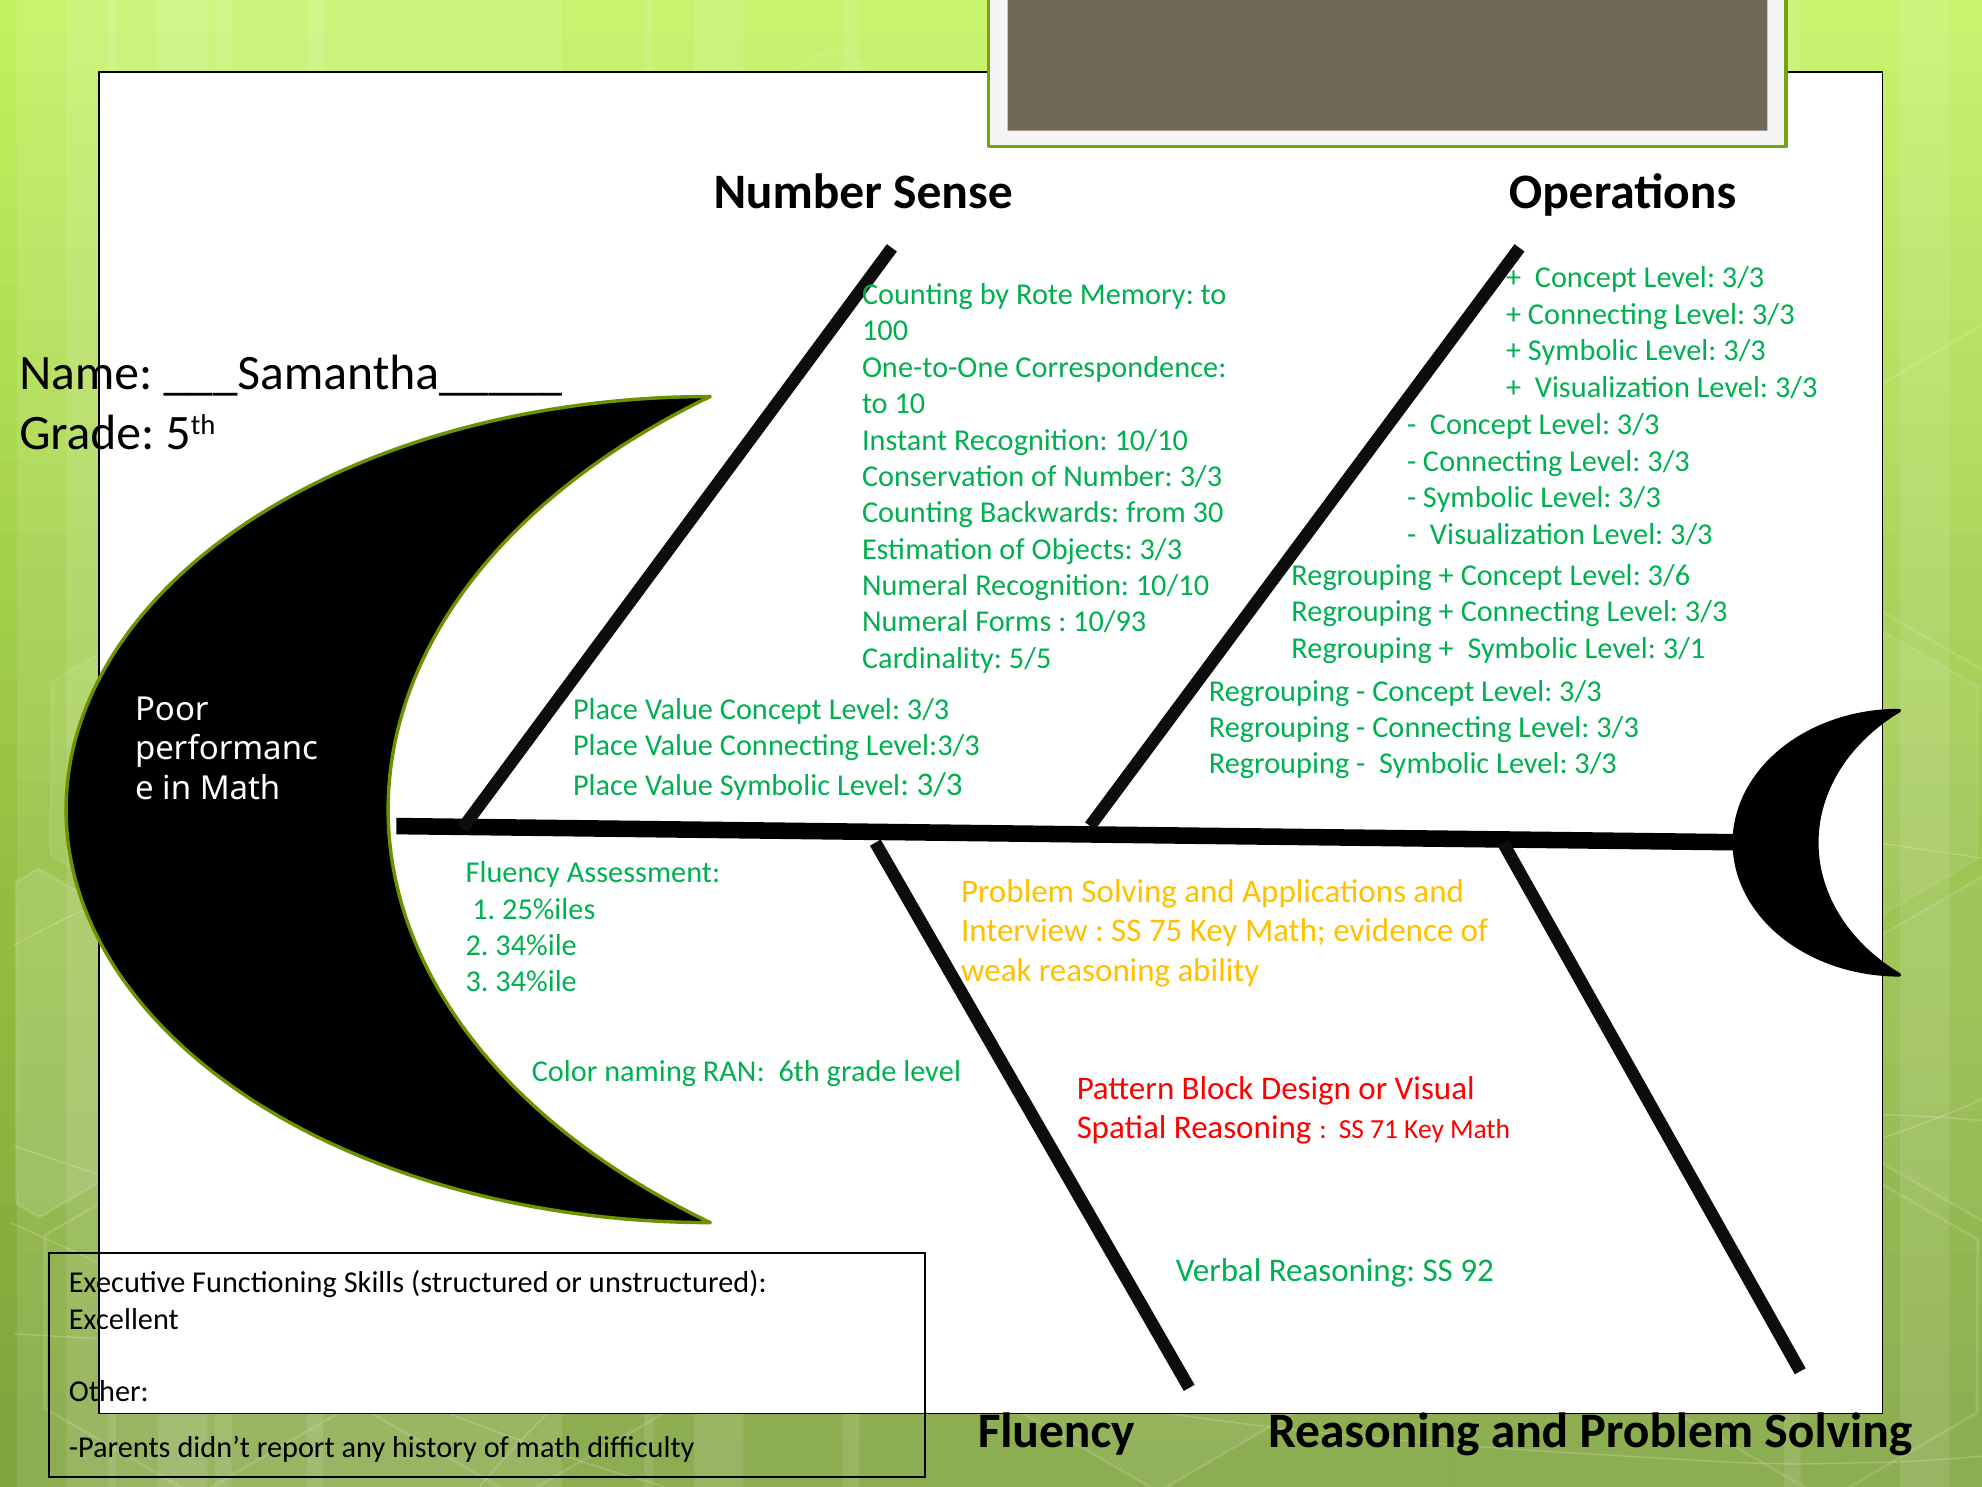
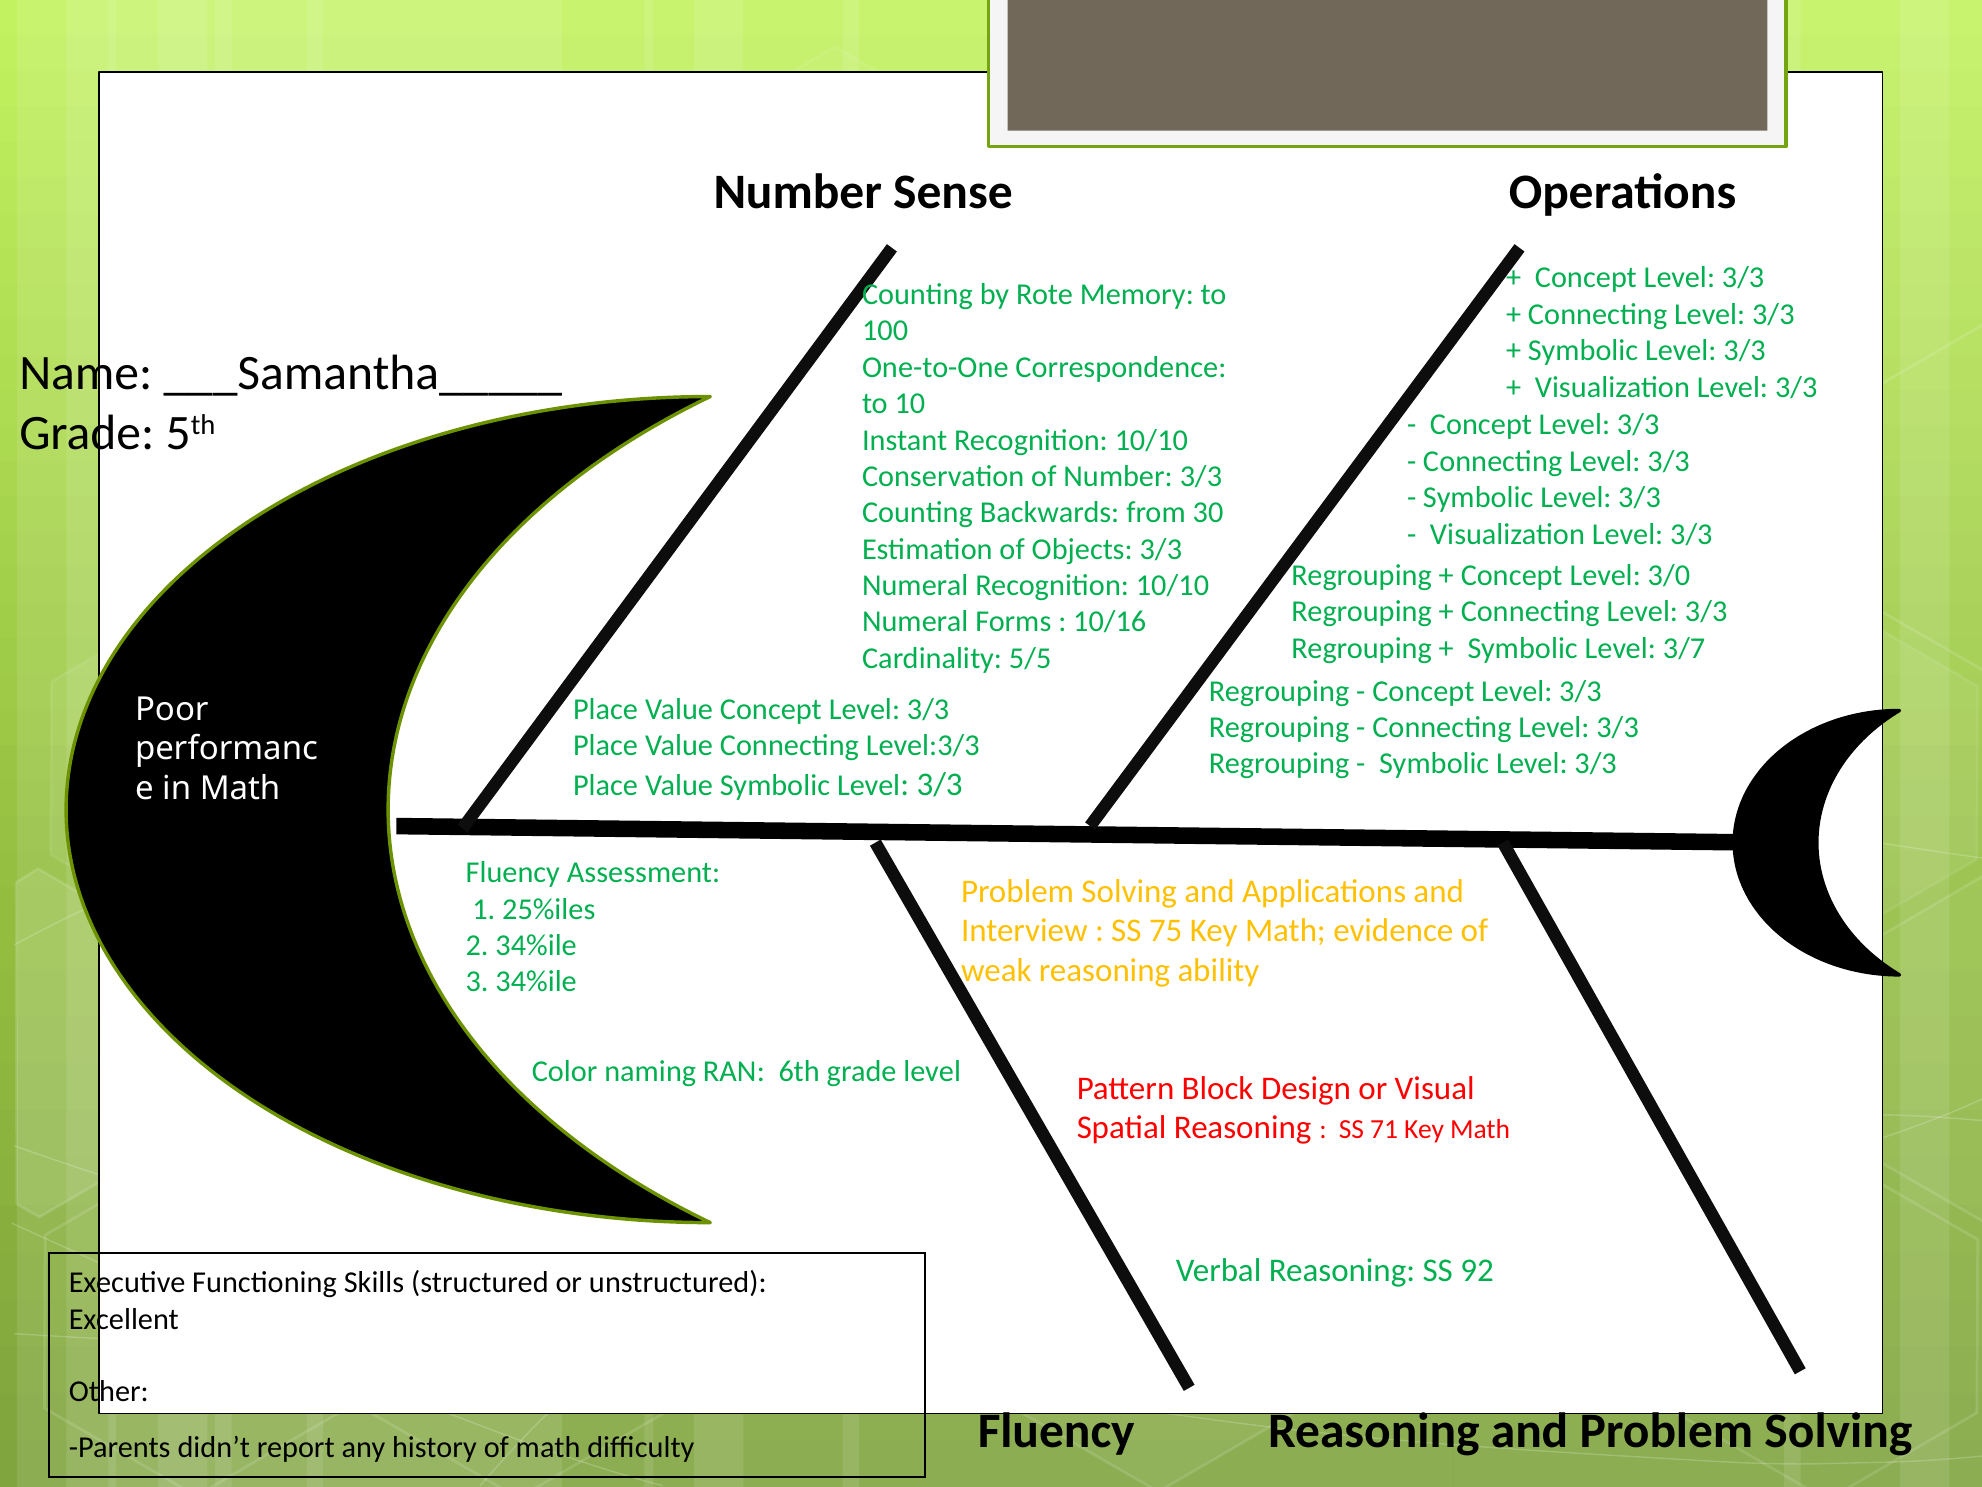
3/6: 3/6 -> 3/0
10/93: 10/93 -> 10/16
3/1: 3/1 -> 3/7
